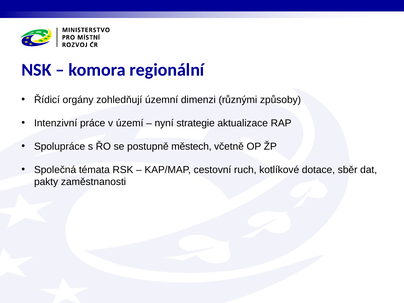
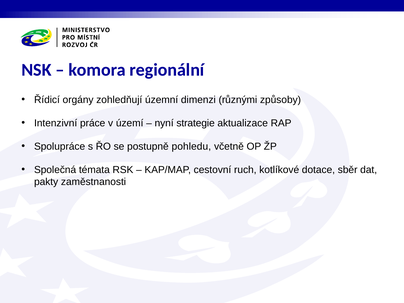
městech: městech -> pohledu
